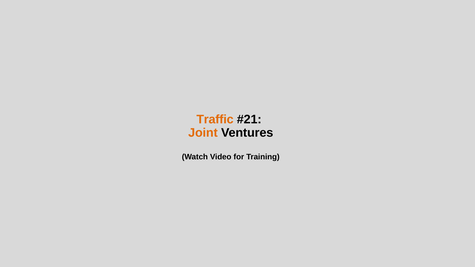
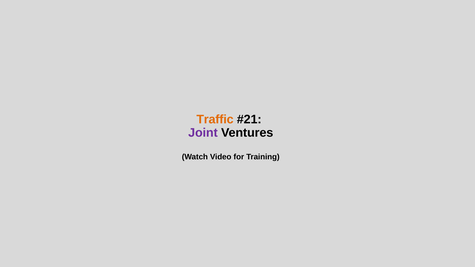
Joint colour: orange -> purple
